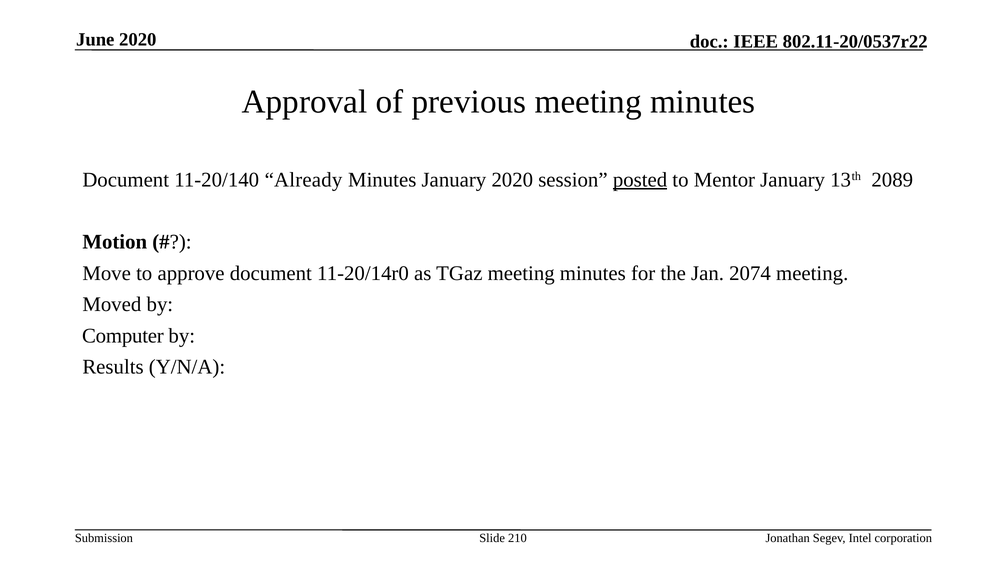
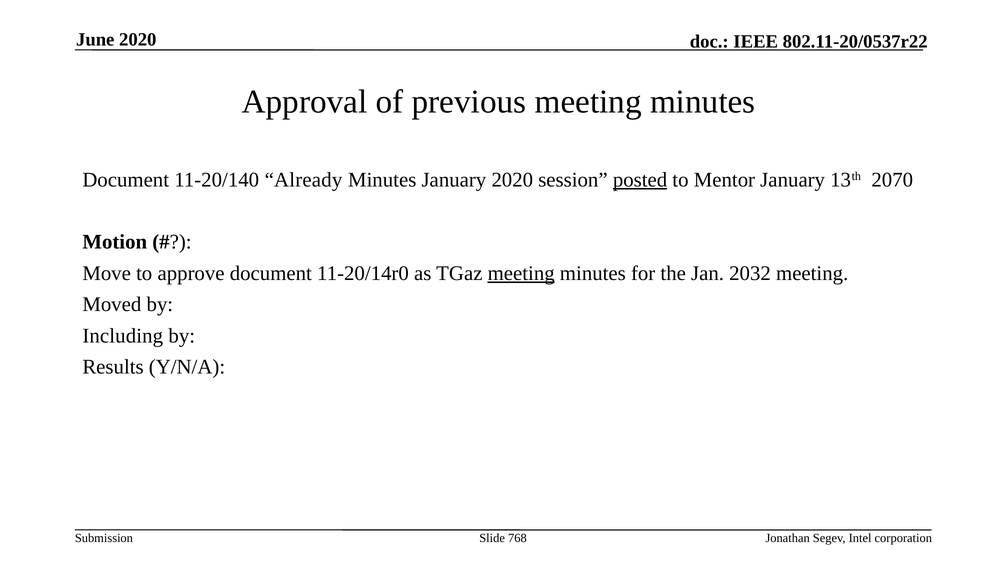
2089: 2089 -> 2070
meeting at (521, 273) underline: none -> present
2074: 2074 -> 2032
Computer: Computer -> Including
210: 210 -> 768
